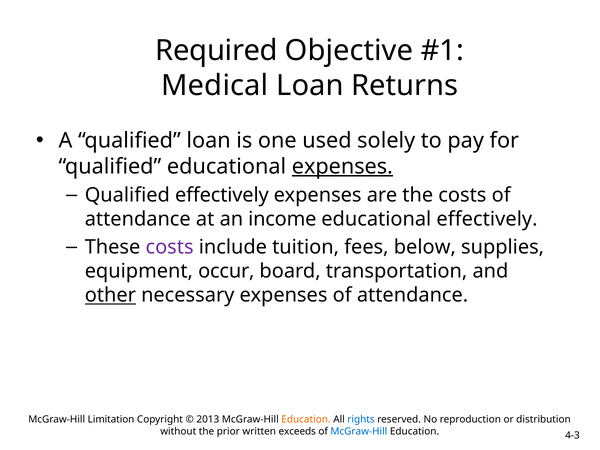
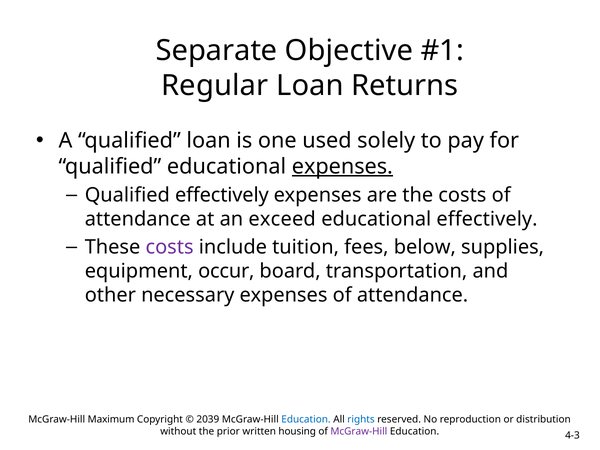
Required: Required -> Separate
Medical: Medical -> Regular
income: income -> exceed
other underline: present -> none
Limitation: Limitation -> Maximum
2013: 2013 -> 2039
Education at (306, 420) colour: orange -> blue
exceeds: exceeds -> housing
McGraw-Hill at (359, 432) colour: blue -> purple
